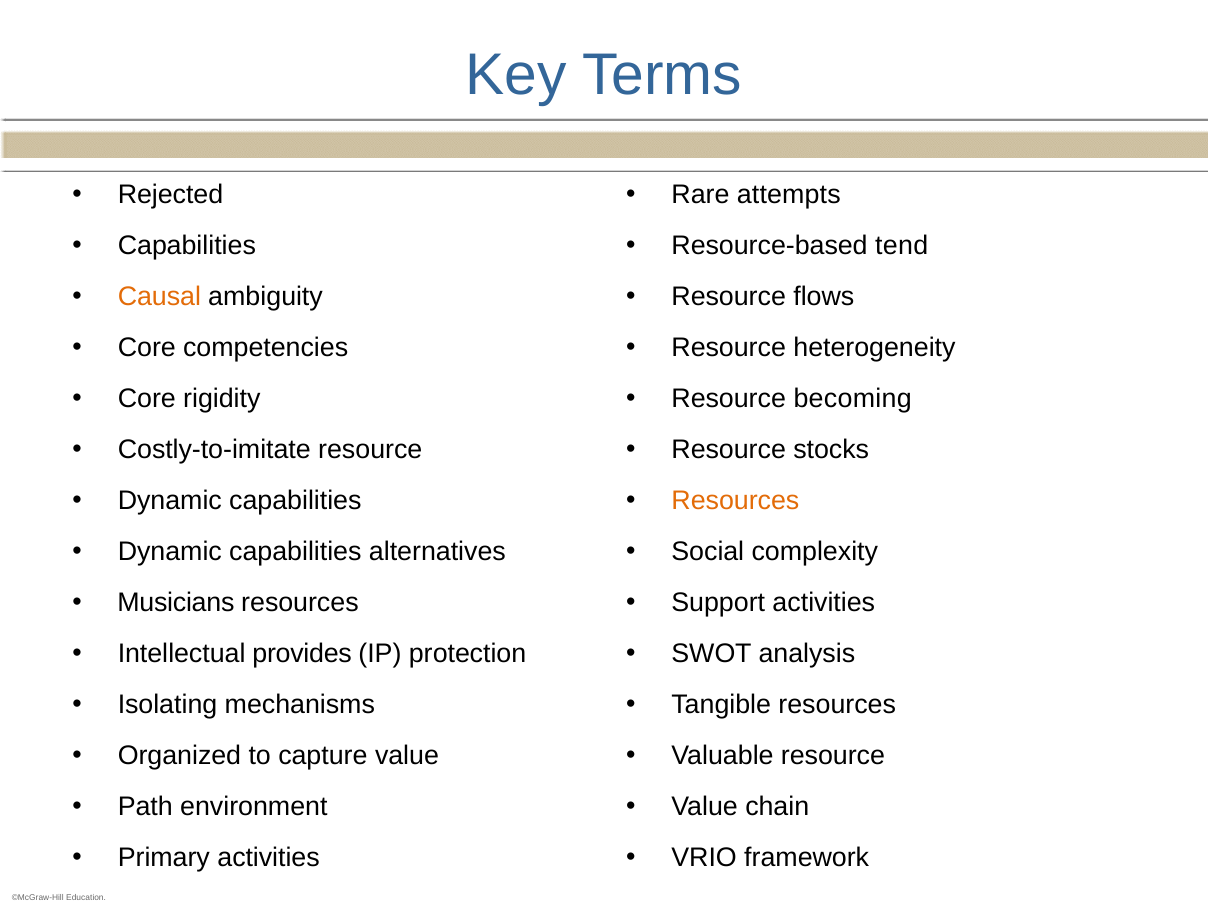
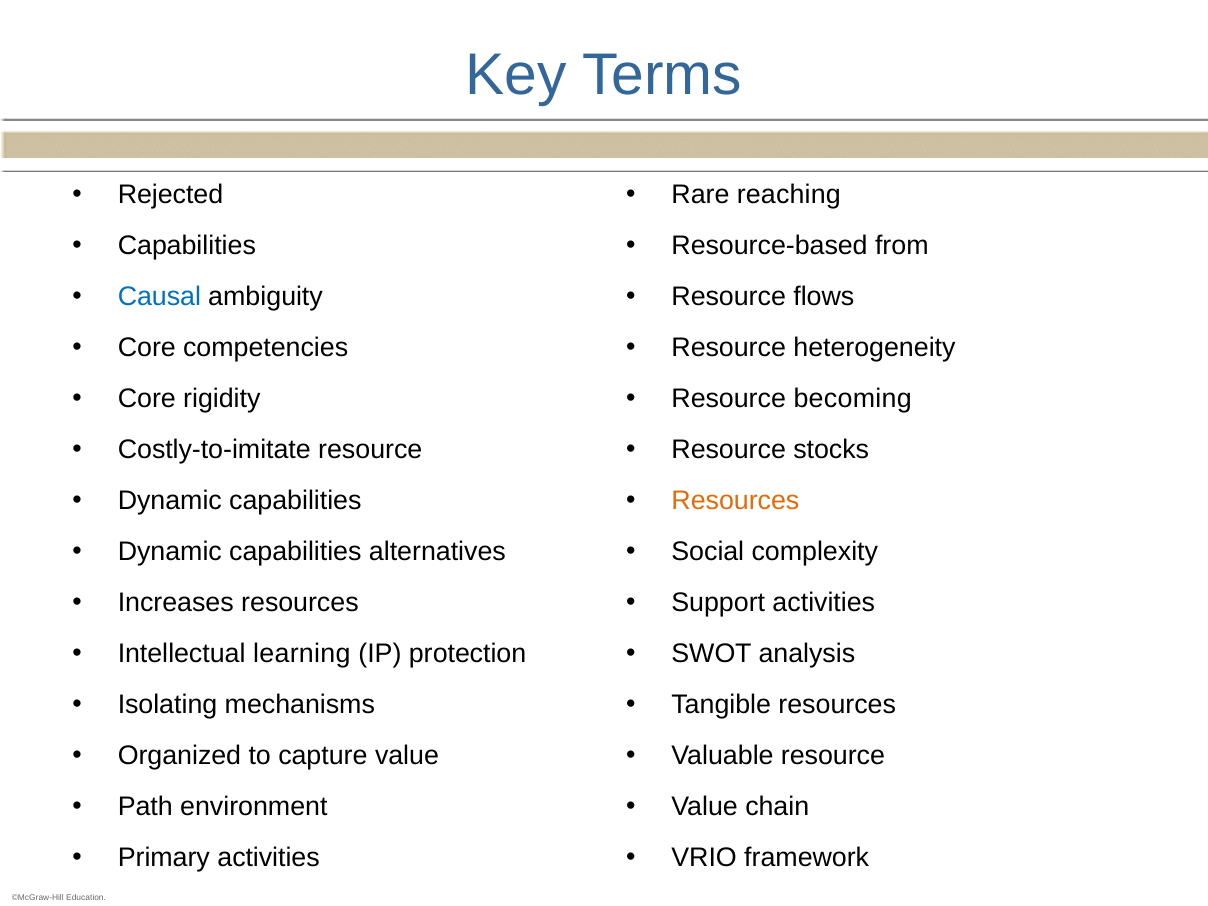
attempts: attempts -> reaching
tend: tend -> from
Causal colour: orange -> blue
Musicians: Musicians -> Increases
provides: provides -> learning
